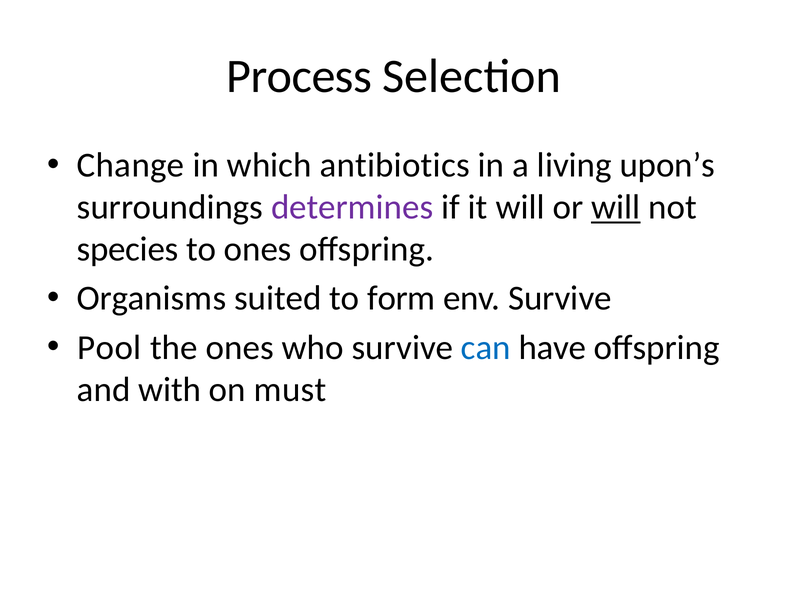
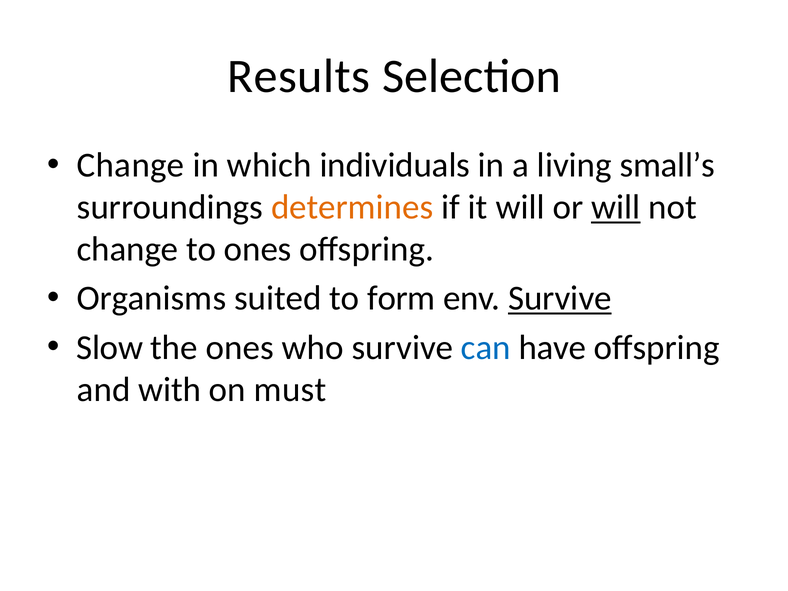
Process: Process -> Results
antibiotics: antibiotics -> individuals
upon’s: upon’s -> small’s
determines colour: purple -> orange
species at (128, 249): species -> change
Survive at (560, 298) underline: none -> present
Pool: Pool -> Slow
